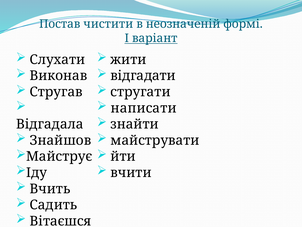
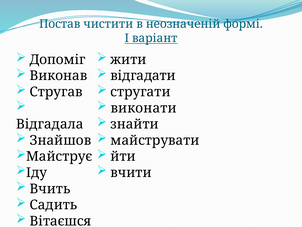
Слухати: Слухати -> Допоміг
написати: написати -> виконати
